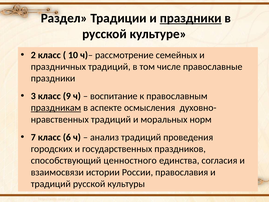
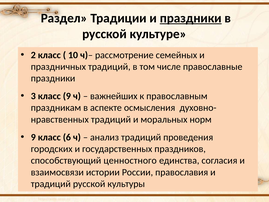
воспитание: воспитание -> важнейших
праздникам underline: present -> none
7 at (33, 137): 7 -> 9
